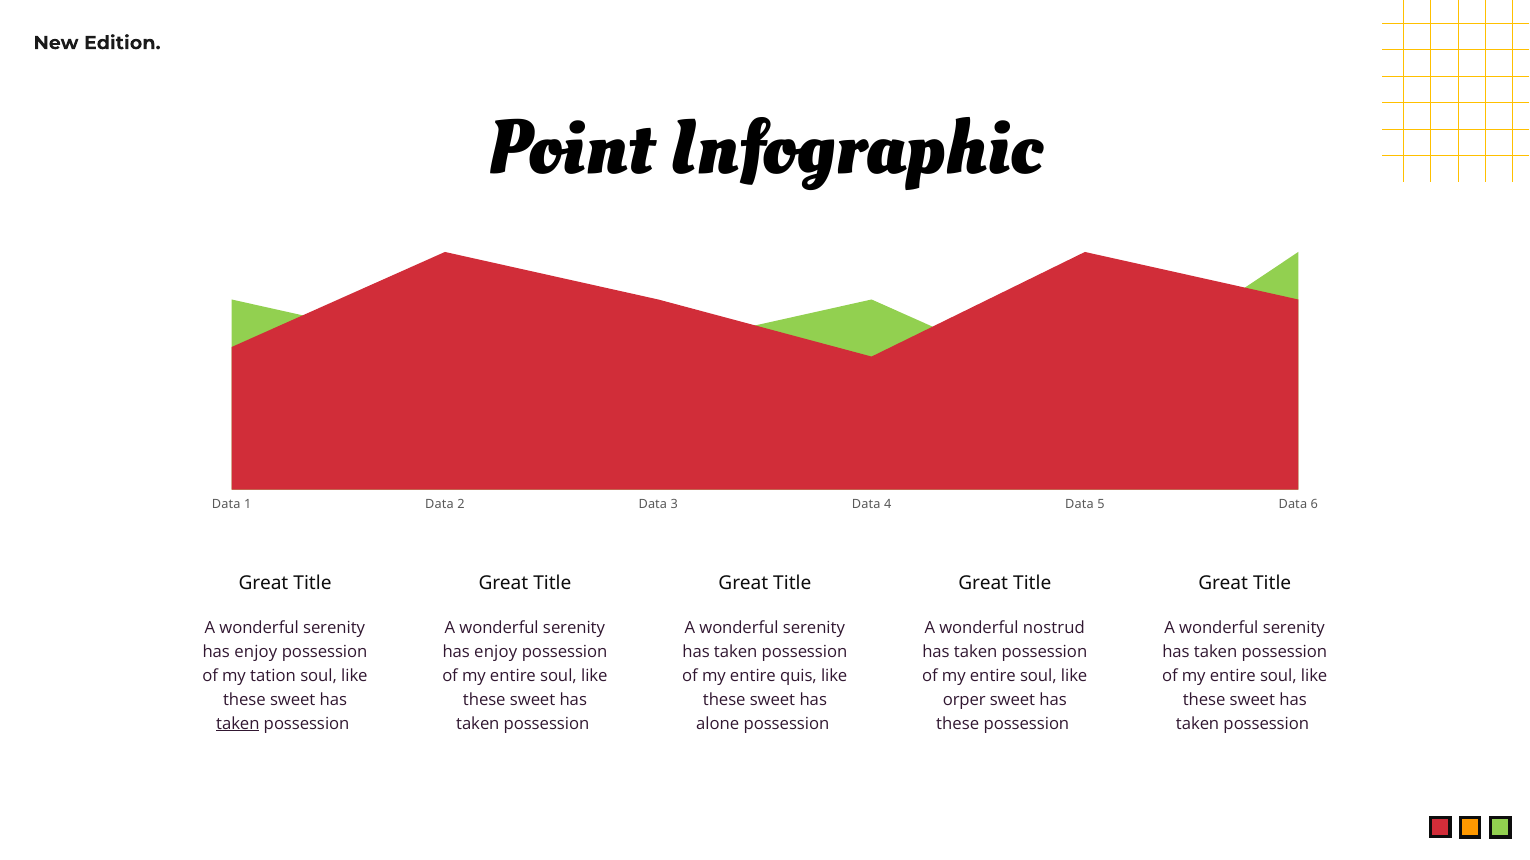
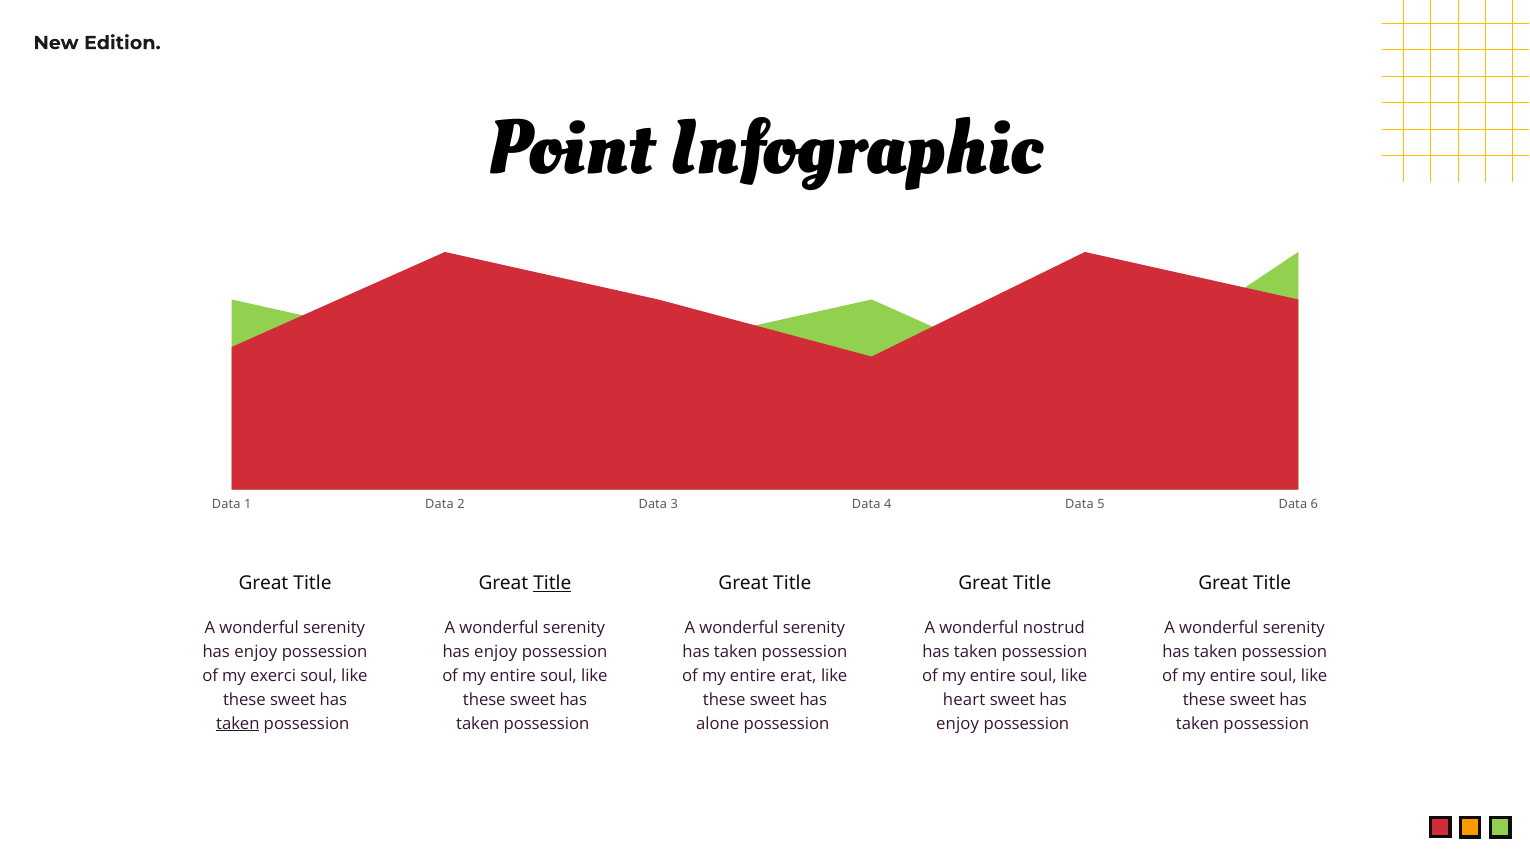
Title at (552, 584) underline: none -> present
tation: tation -> exerci
quis: quis -> erat
orper: orper -> heart
these at (958, 724): these -> enjoy
